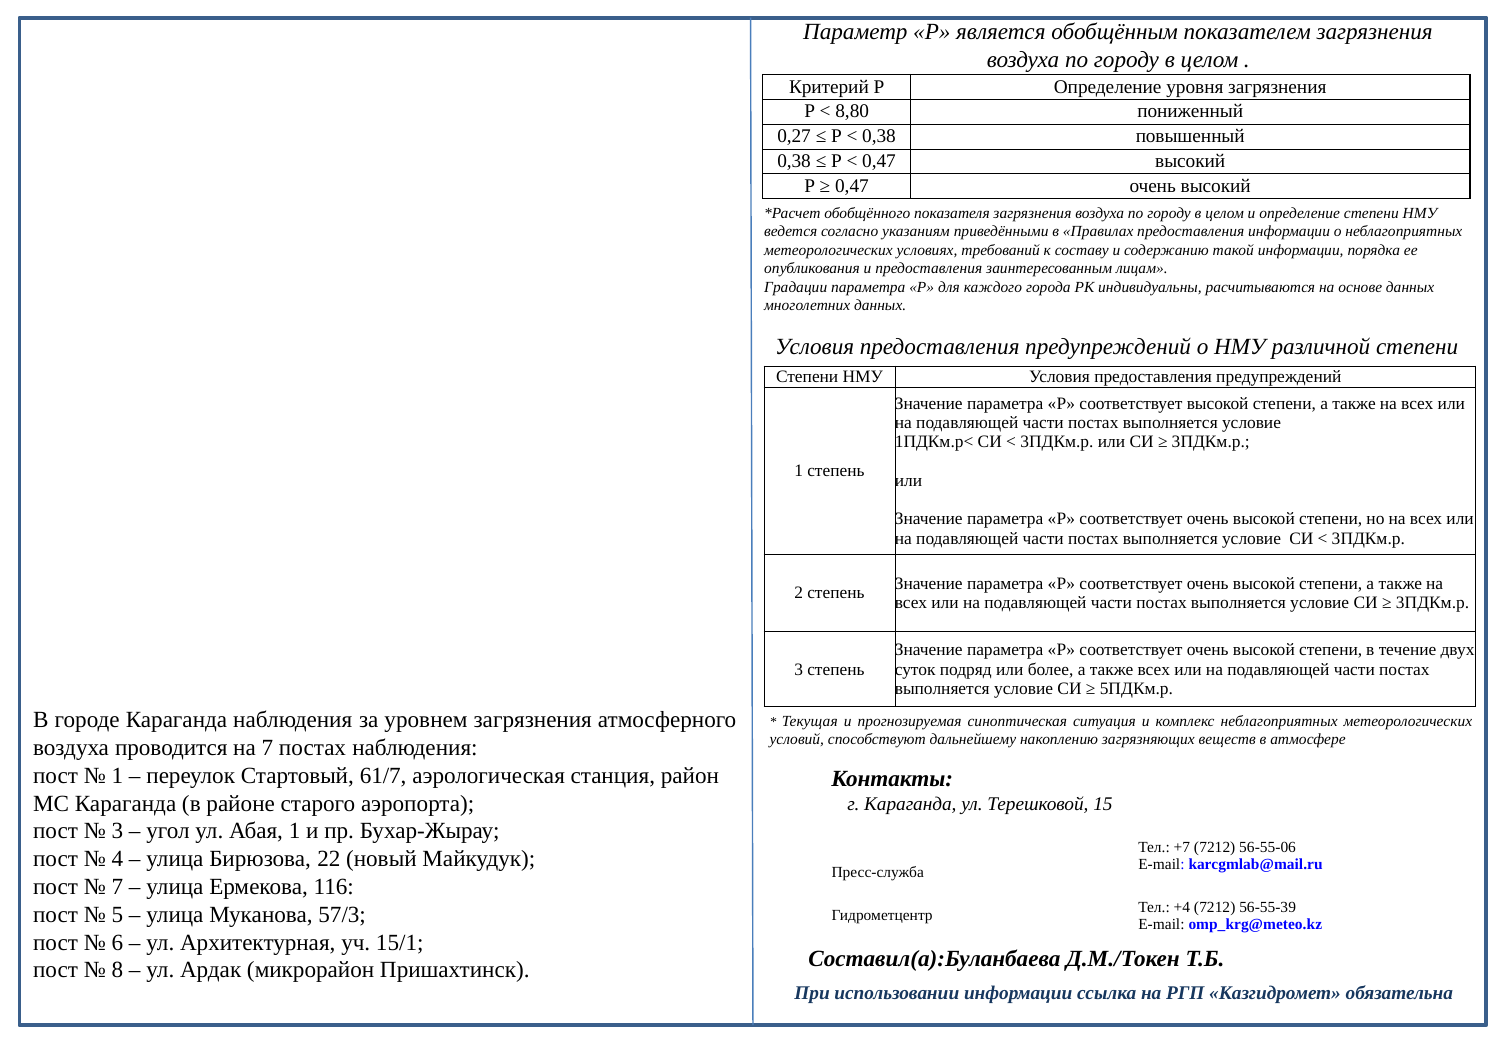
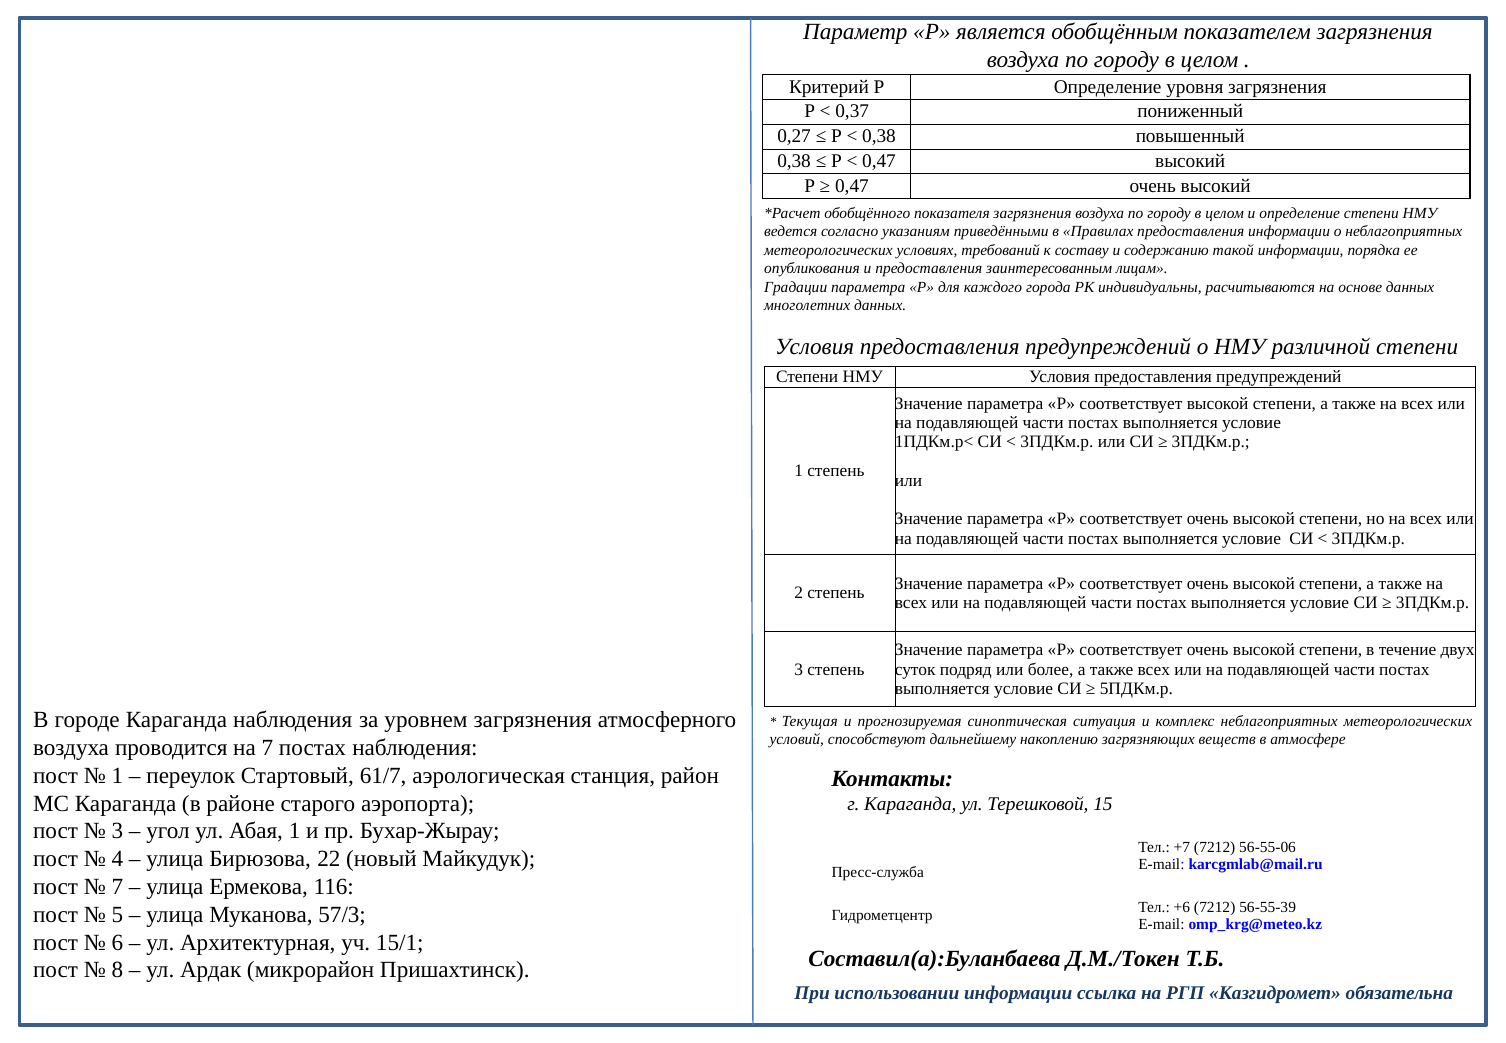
8,80: 8,80 -> 0,37
+4: +4 -> +6
